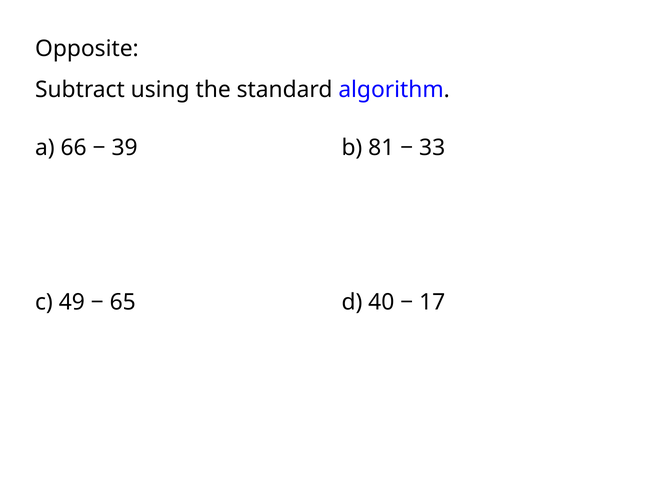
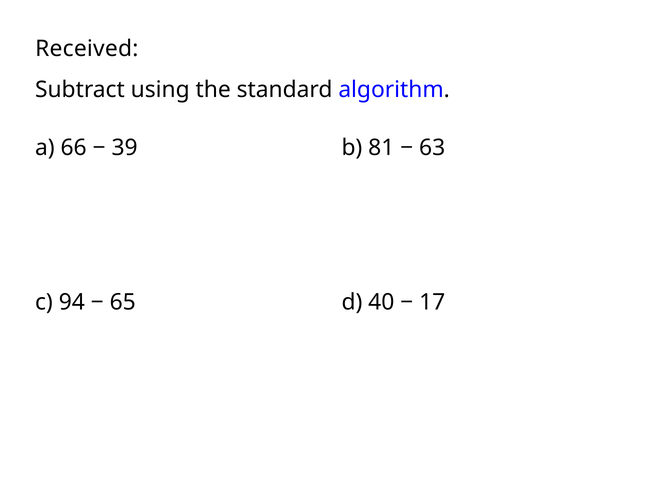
Opposite: Opposite -> Received
33: 33 -> 63
49: 49 -> 94
